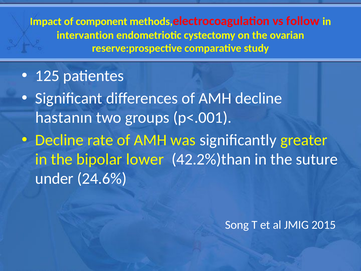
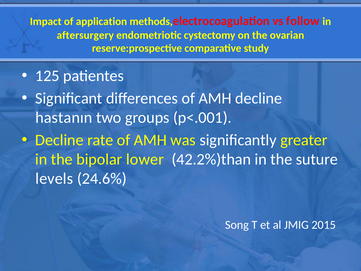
component: component -> application
intervantion: intervantion -> aftersurgery
under: under -> levels
